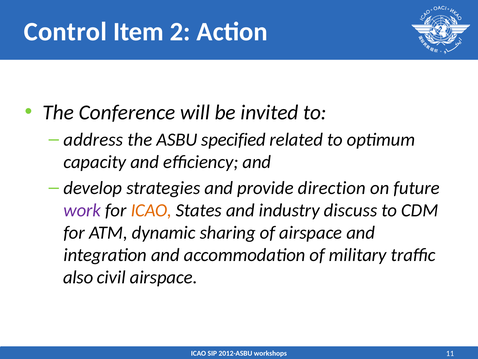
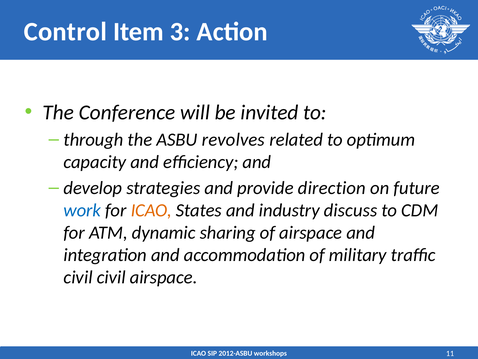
2: 2 -> 3
address: address -> through
specified: specified -> revolves
work colour: purple -> blue
also at (78, 277): also -> civil
